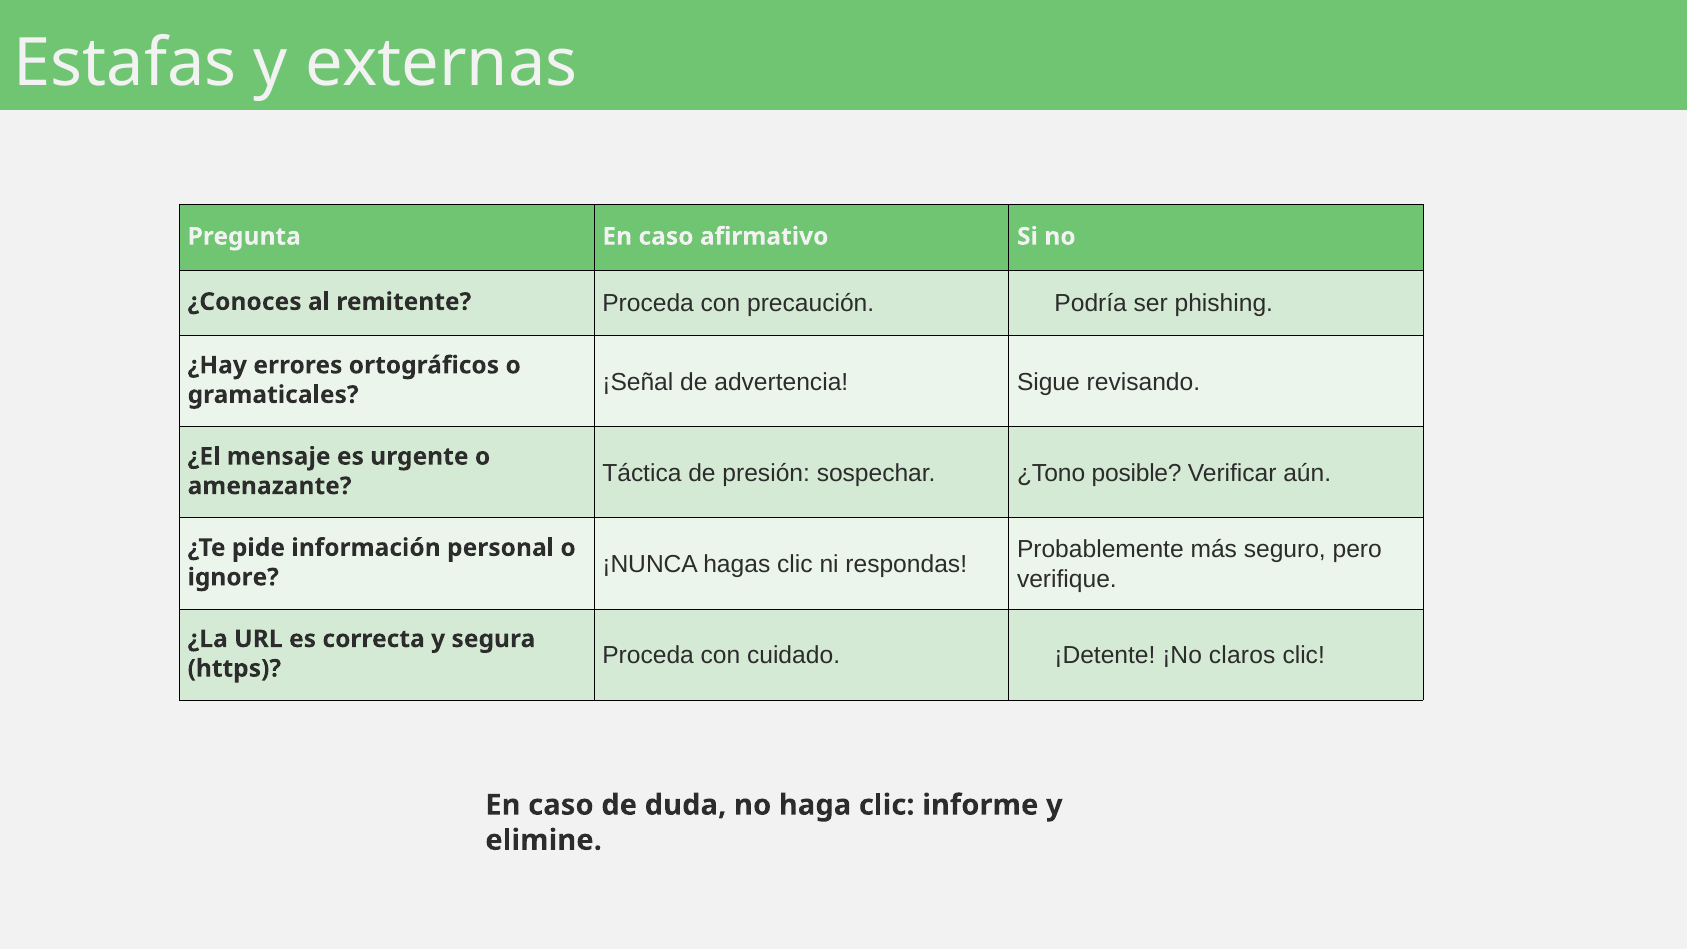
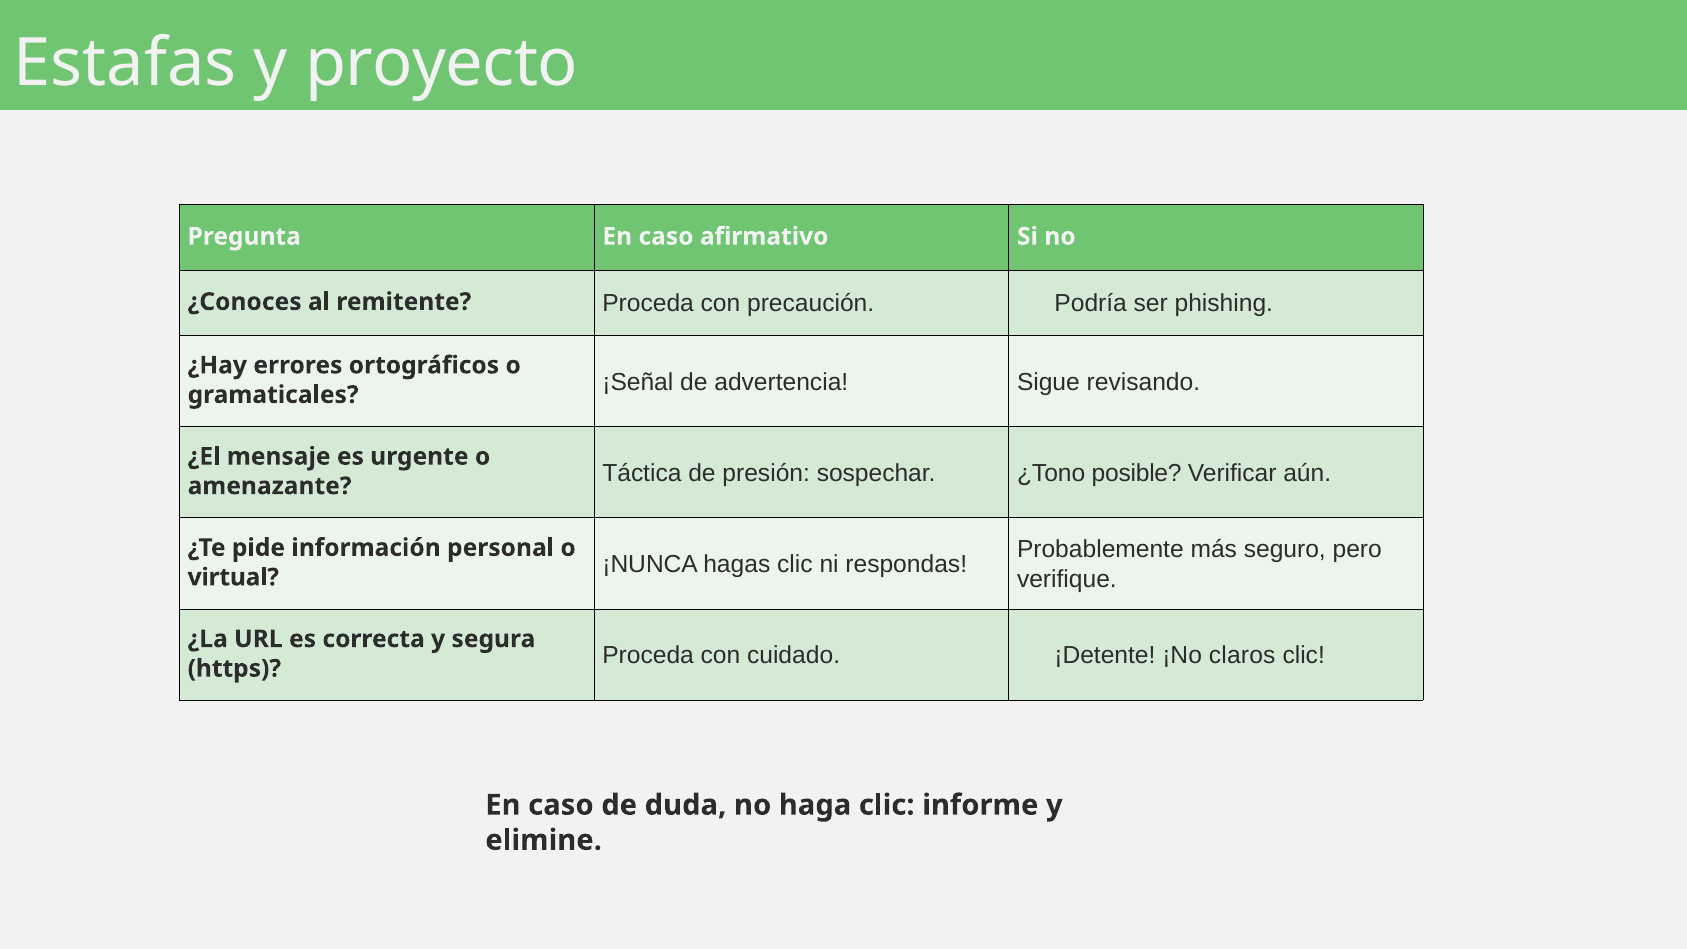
externas: externas -> proyecto
ignore: ignore -> virtual
